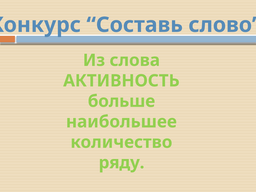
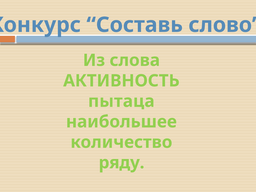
больше: больше -> пытаца
